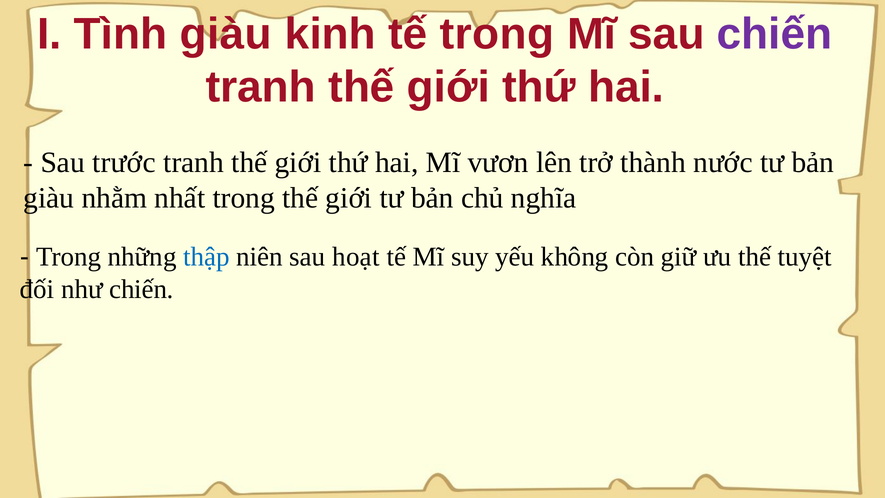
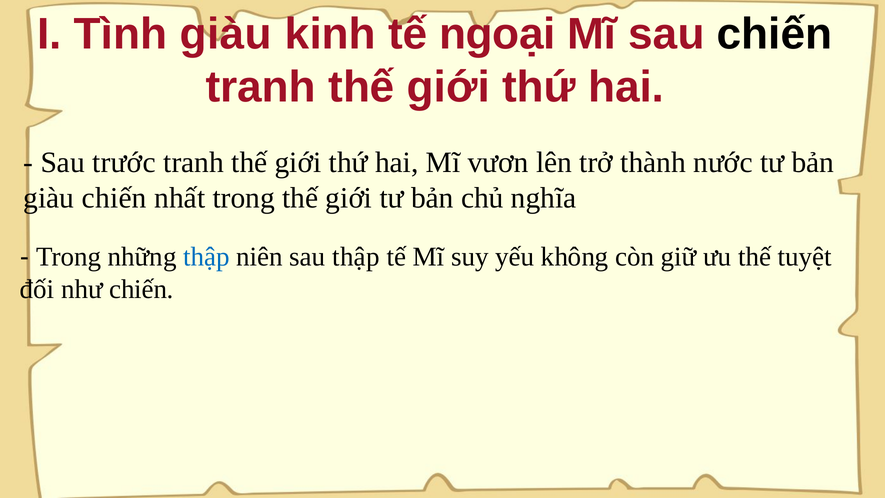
tế trong: trong -> ngoại
chiến at (775, 34) colour: purple -> black
giàu nhằm: nhằm -> chiến
sau hoạt: hoạt -> thập
